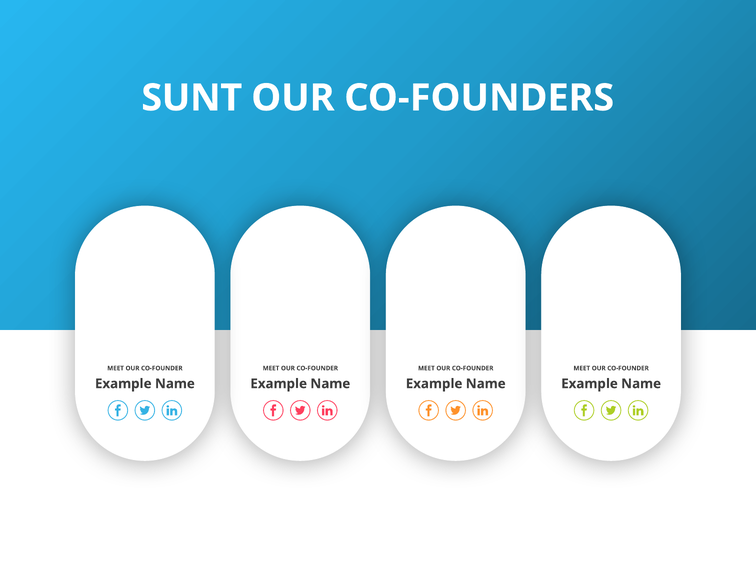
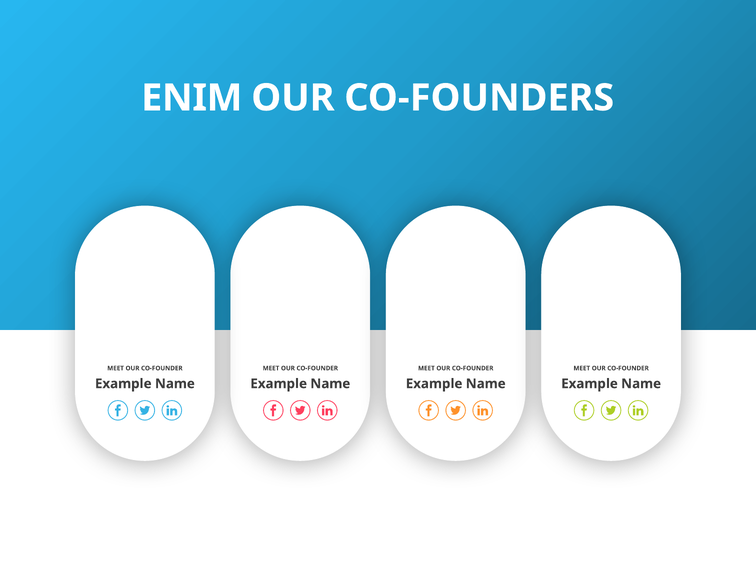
SUNT: SUNT -> ENIM
